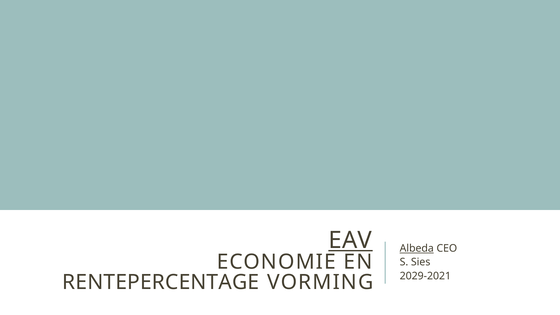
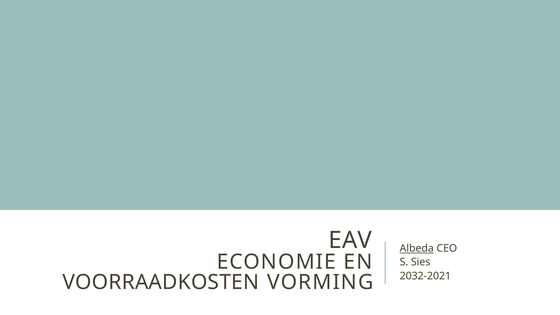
EAV underline: present -> none
2029-2021: 2029-2021 -> 2032-2021
RENTEPERCENTAGE: RENTEPERCENTAGE -> VOORRAADKOSTEN
